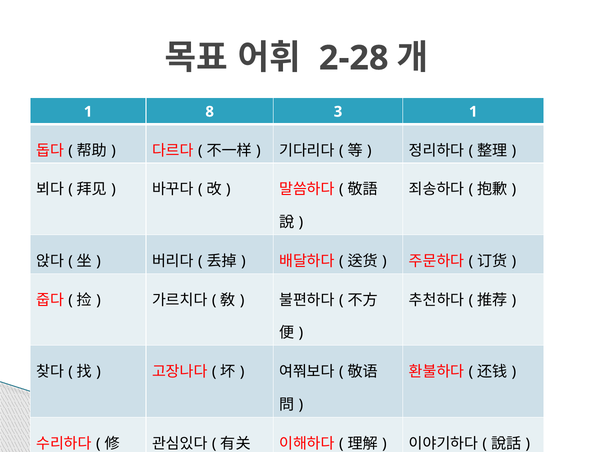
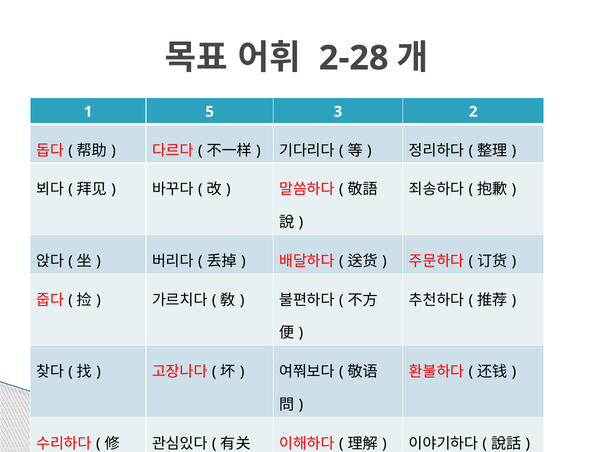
8: 8 -> 5
3 1: 1 -> 2
